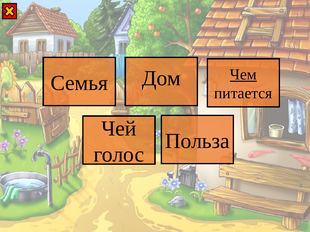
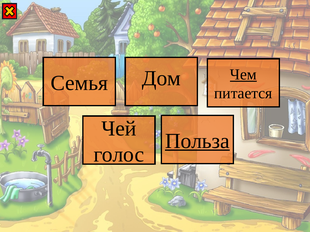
Польза underline: none -> present
